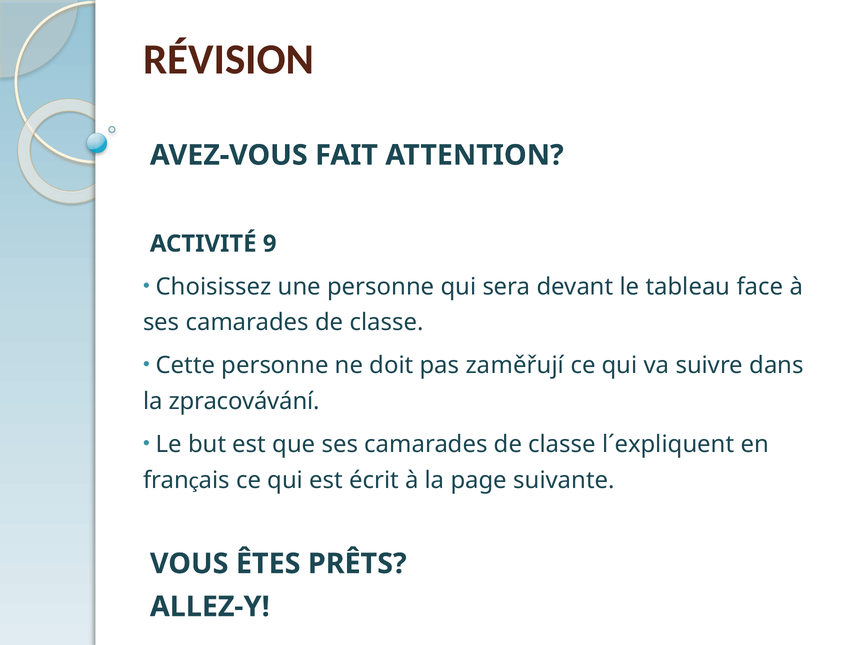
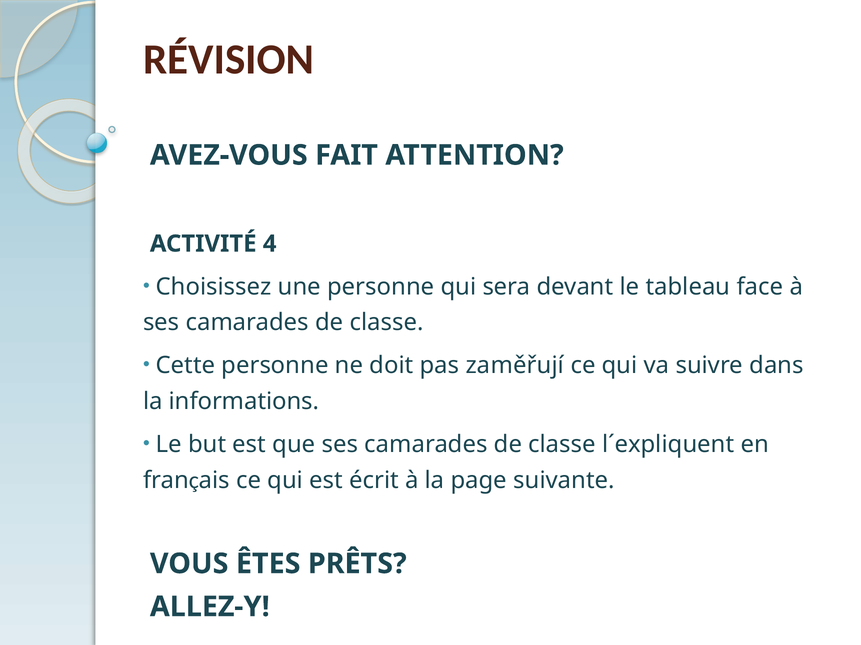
9: 9 -> 4
zpracovávání: zpracovávání -> informations
